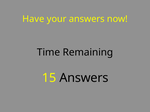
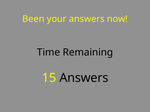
Have: Have -> Been
